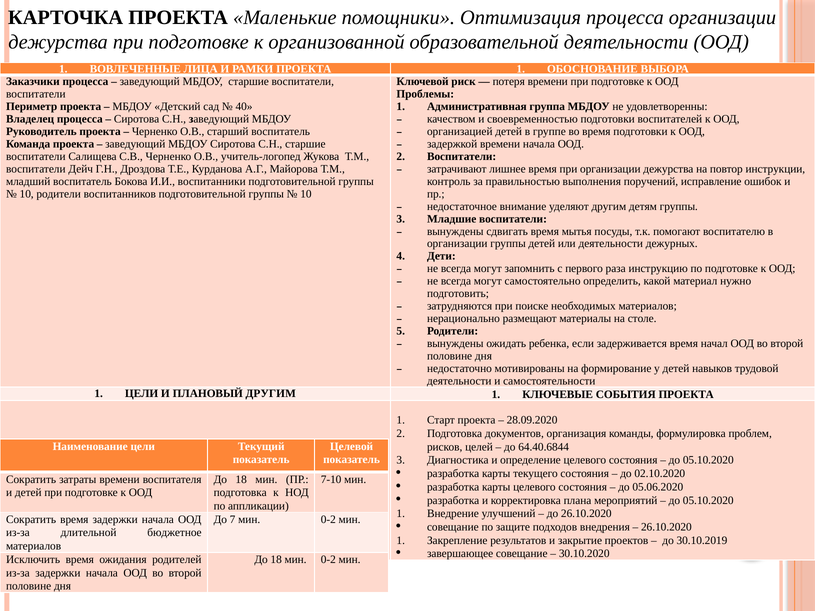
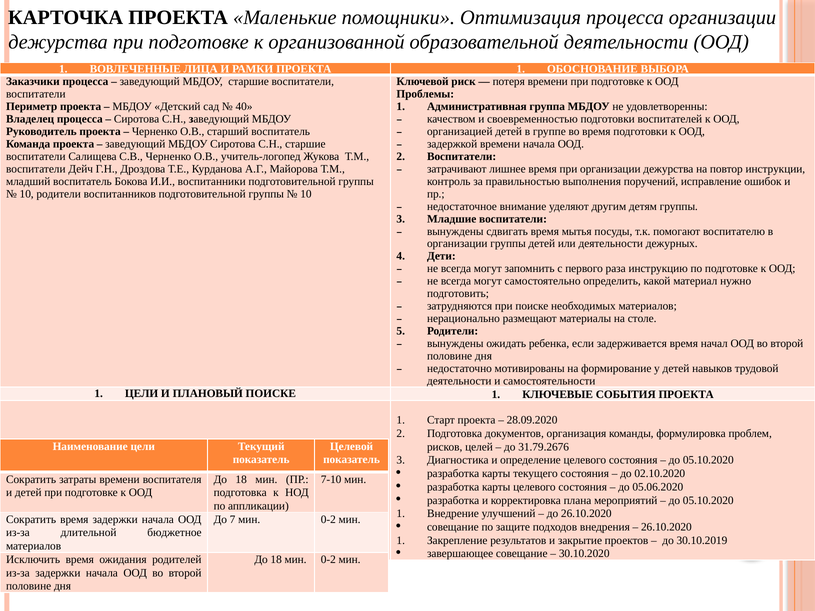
ПЛАНОВЫЙ ДРУГИМ: ДРУГИМ -> ПОИСКЕ
64.40.6844: 64.40.6844 -> 31.79.2676
